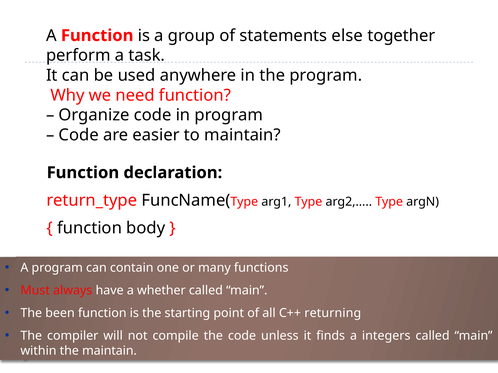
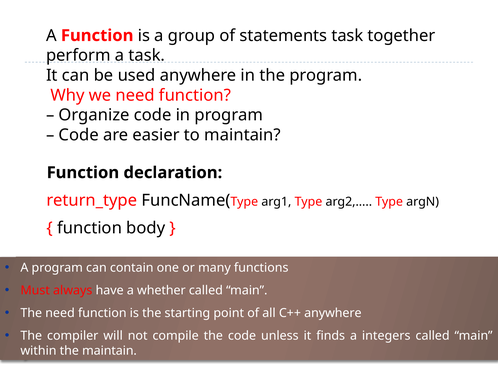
statements else: else -> task
The been: been -> need
C++ returning: returning -> anywhere
